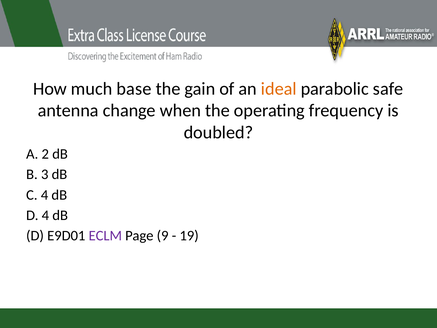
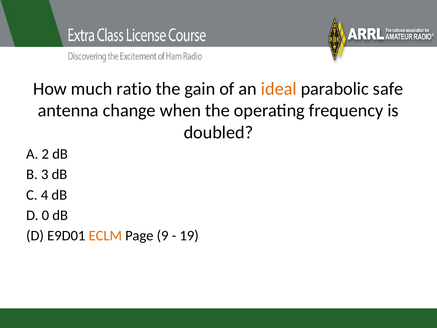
base: base -> ratio
D 4: 4 -> 0
ECLM colour: purple -> orange
